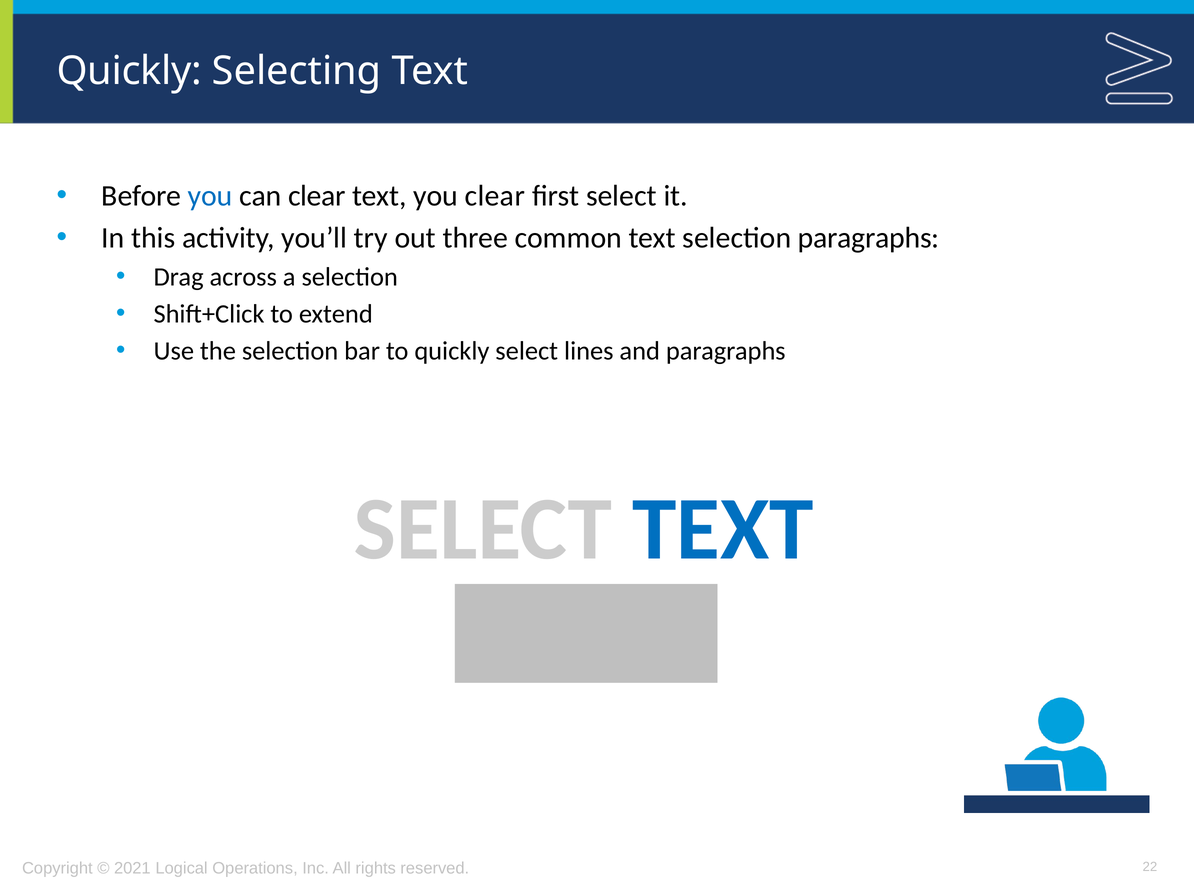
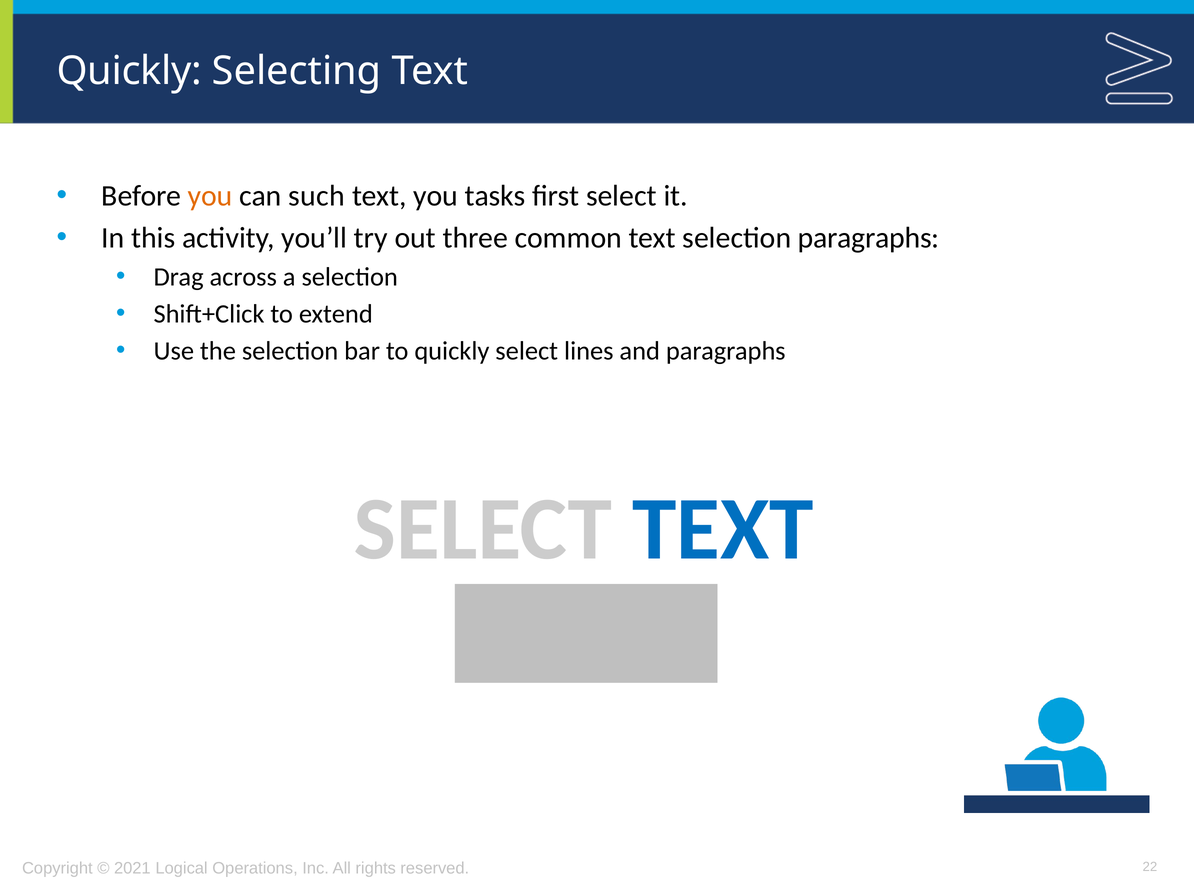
you at (210, 196) colour: blue -> orange
can clear: clear -> such
you clear: clear -> tasks
